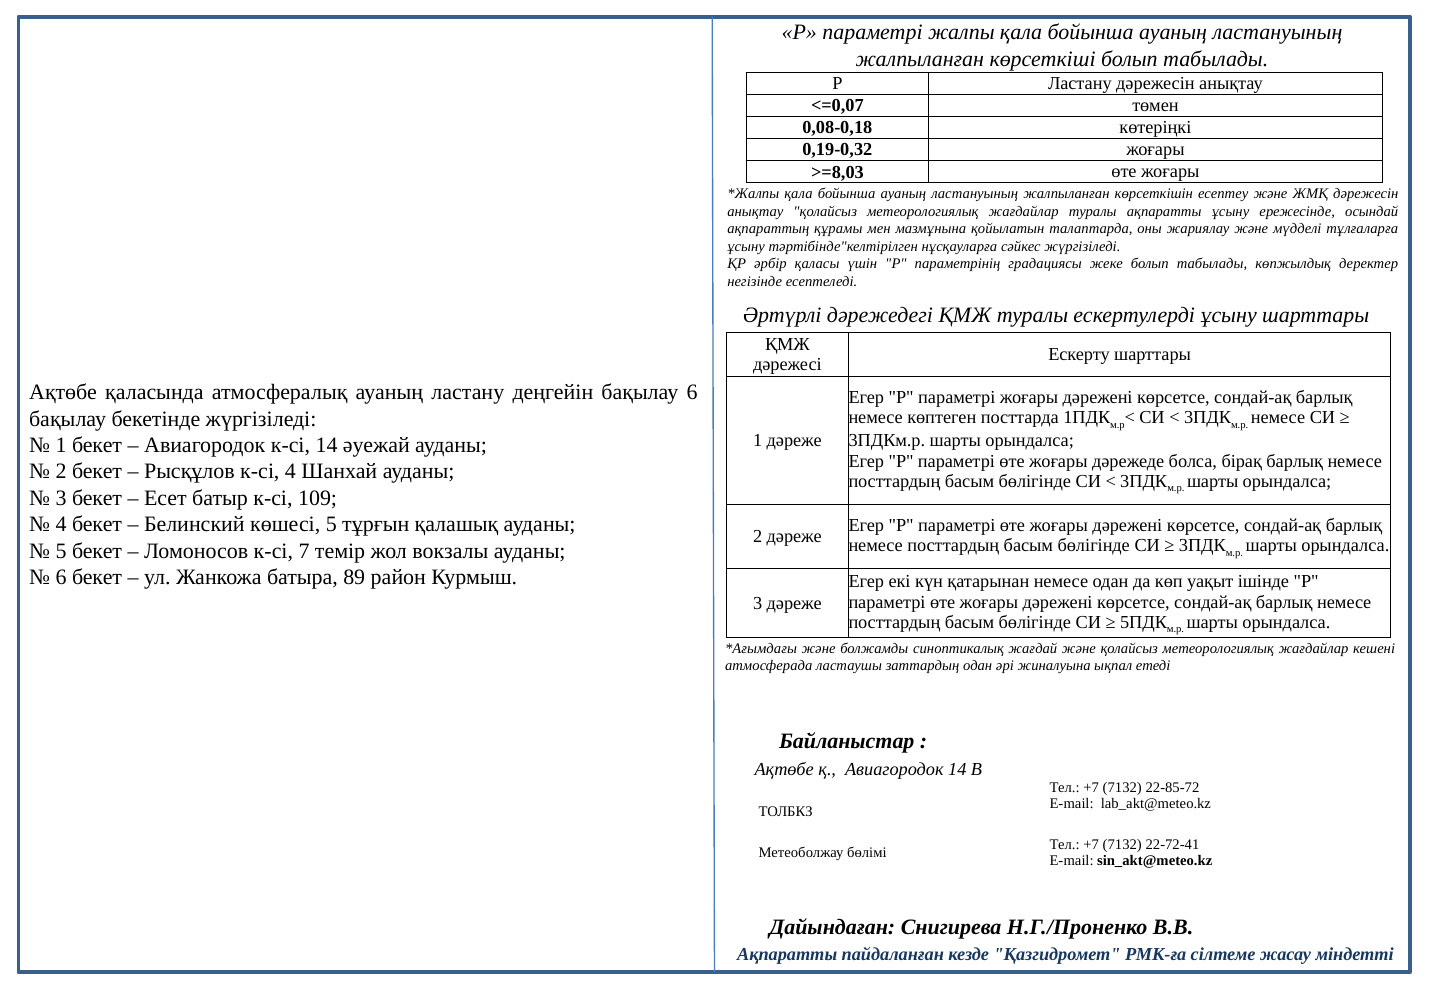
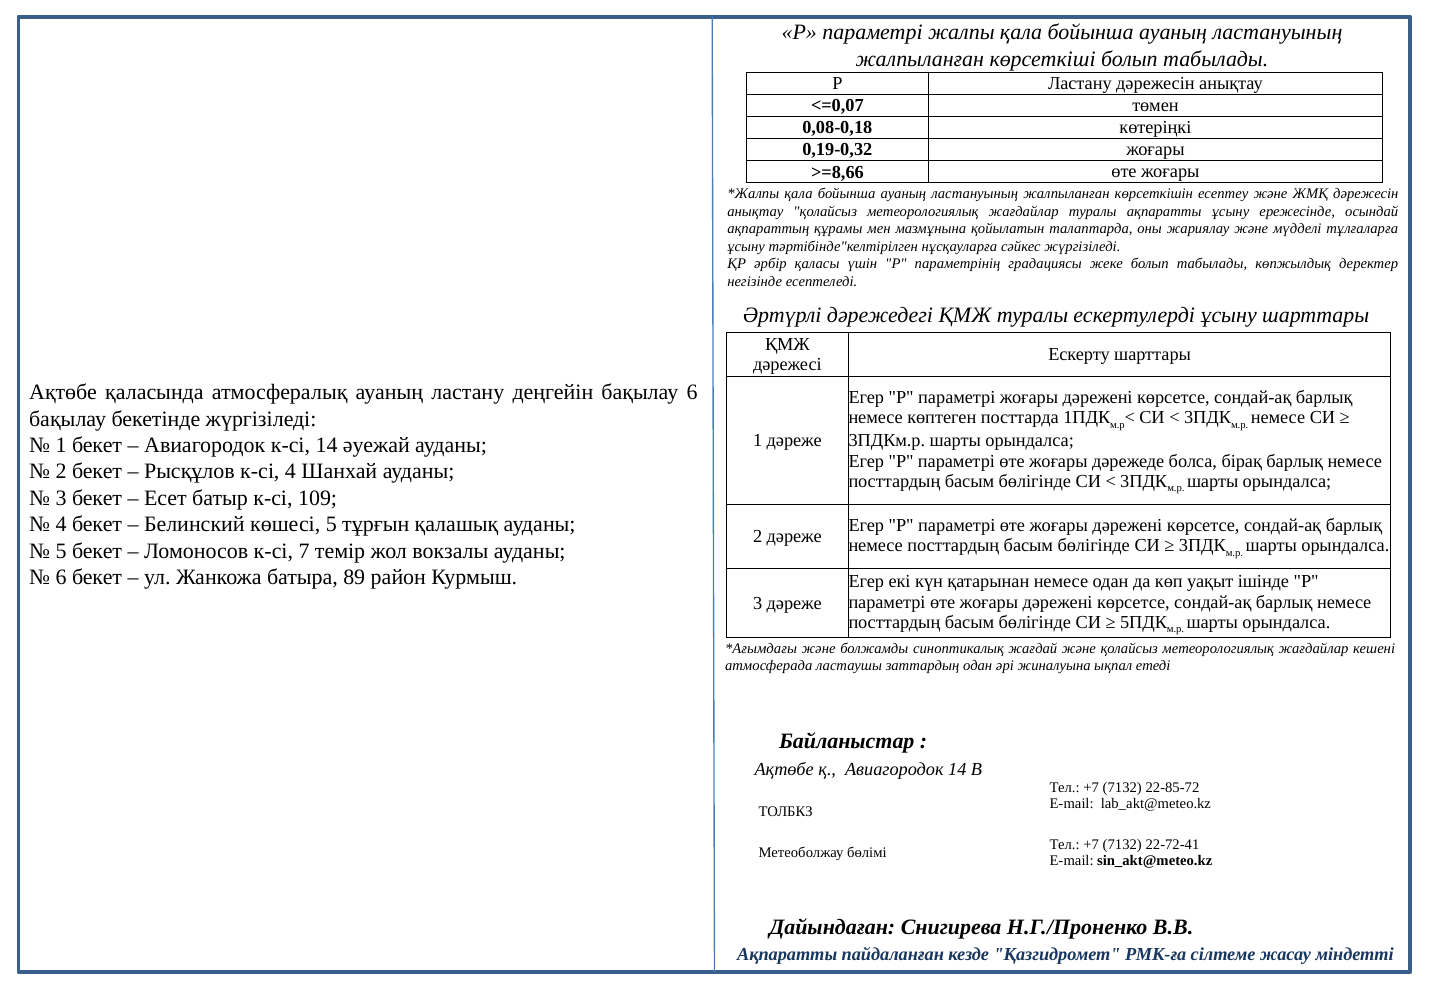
>=8,03: >=8,03 -> >=8,66
